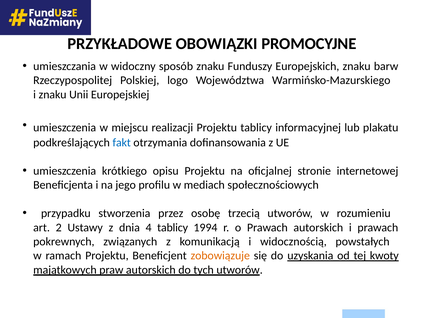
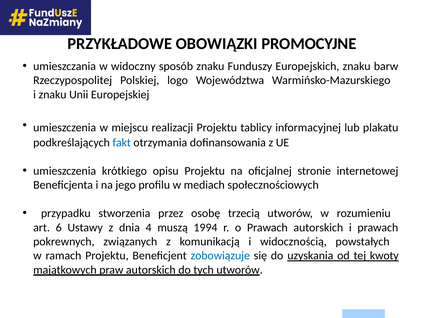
2: 2 -> 6
4 tablicy: tablicy -> muszą
zobowiązuje colour: orange -> blue
